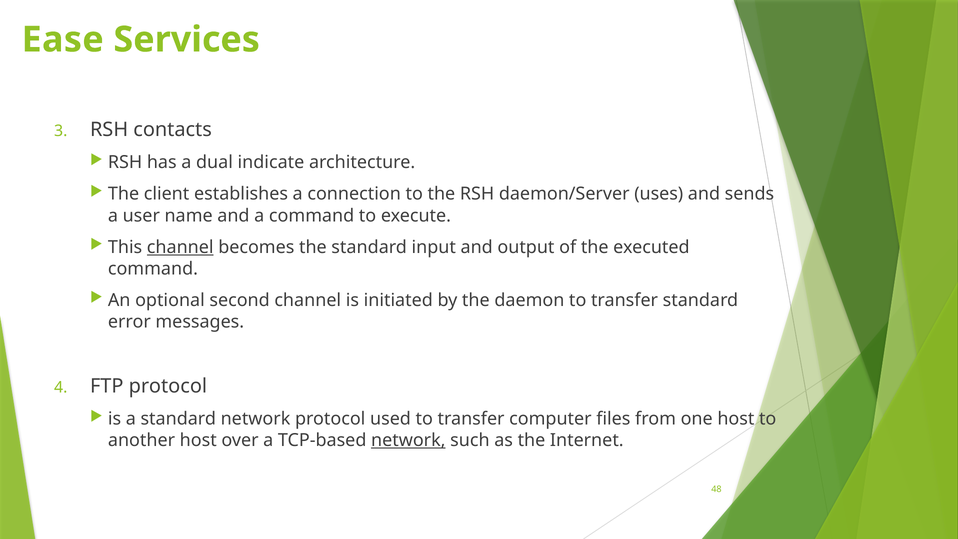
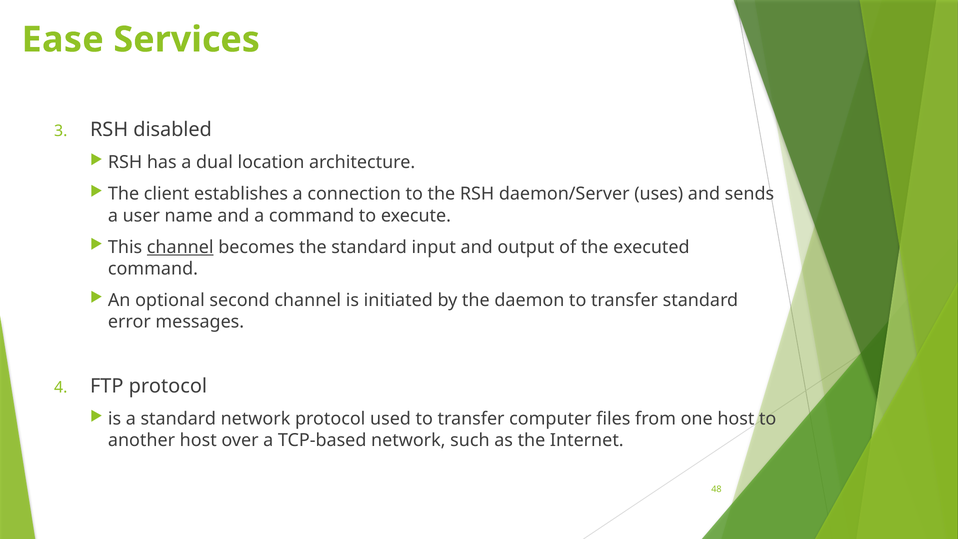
contacts: contacts -> disabled
indicate: indicate -> location
network at (408, 440) underline: present -> none
